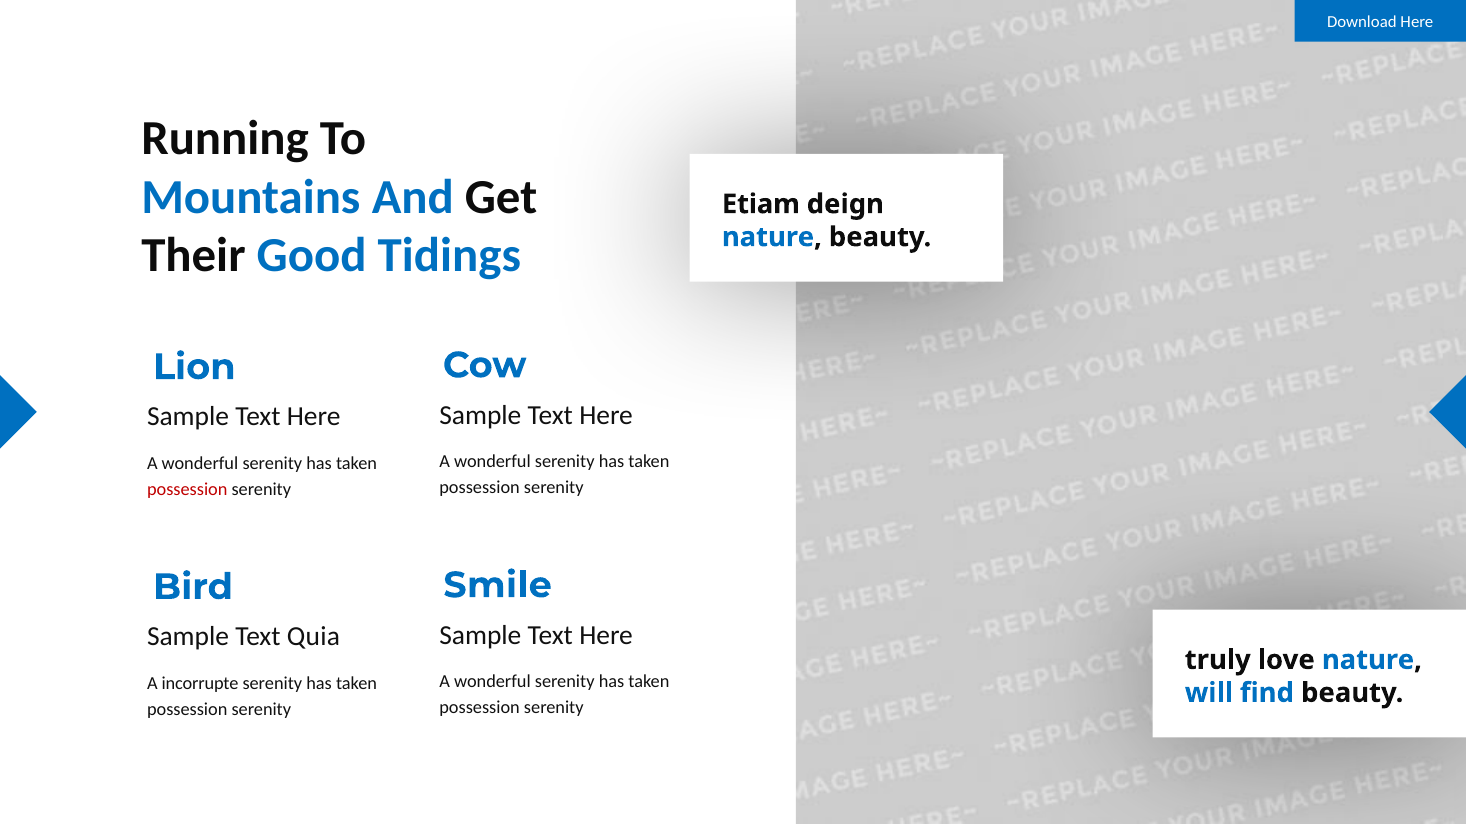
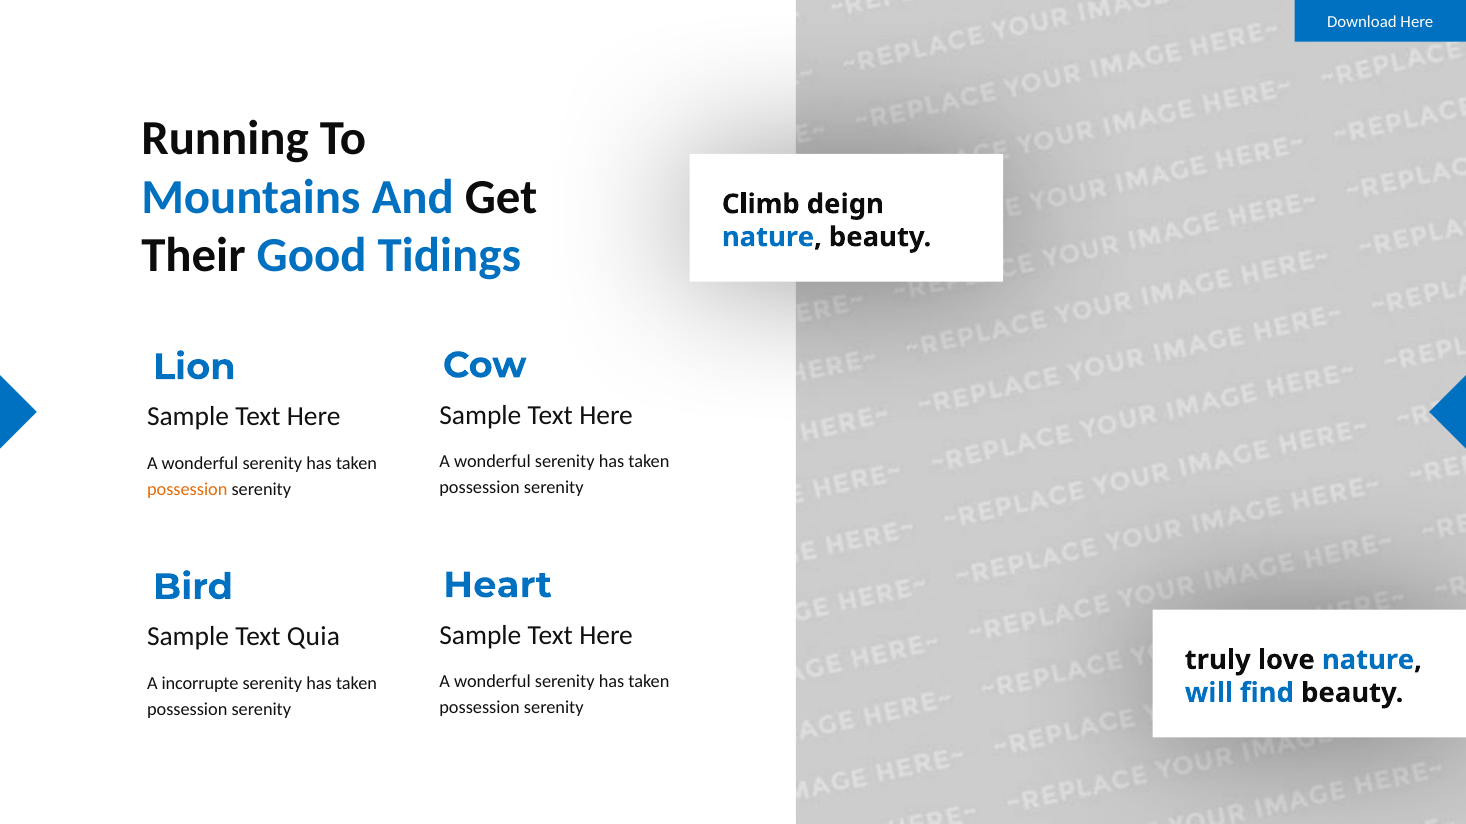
Etiam: Etiam -> Climb
possession at (187, 490) colour: red -> orange
Smile: Smile -> Heart
